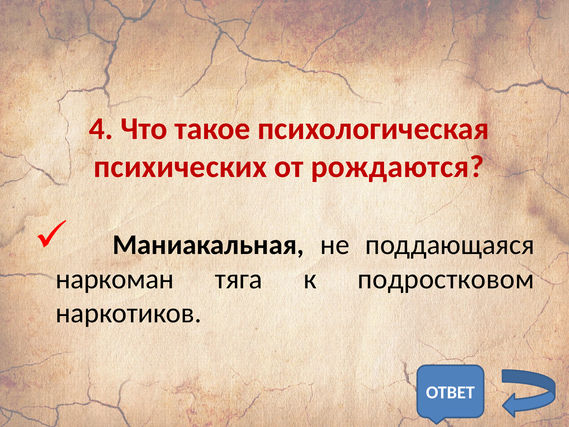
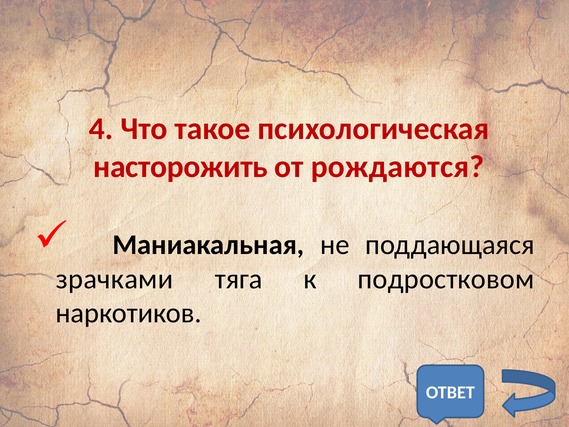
психических: психических -> насторожить
наркоман: наркоман -> зрачками
